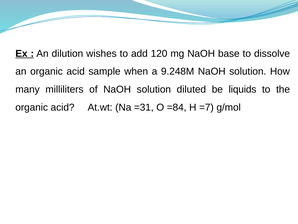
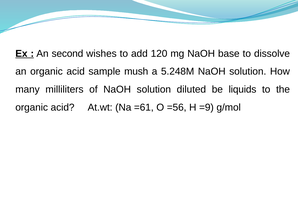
dilution: dilution -> second
when: when -> mush
9.248M: 9.248M -> 5.248M
=31: =31 -> =61
=84: =84 -> =56
=7: =7 -> =9
